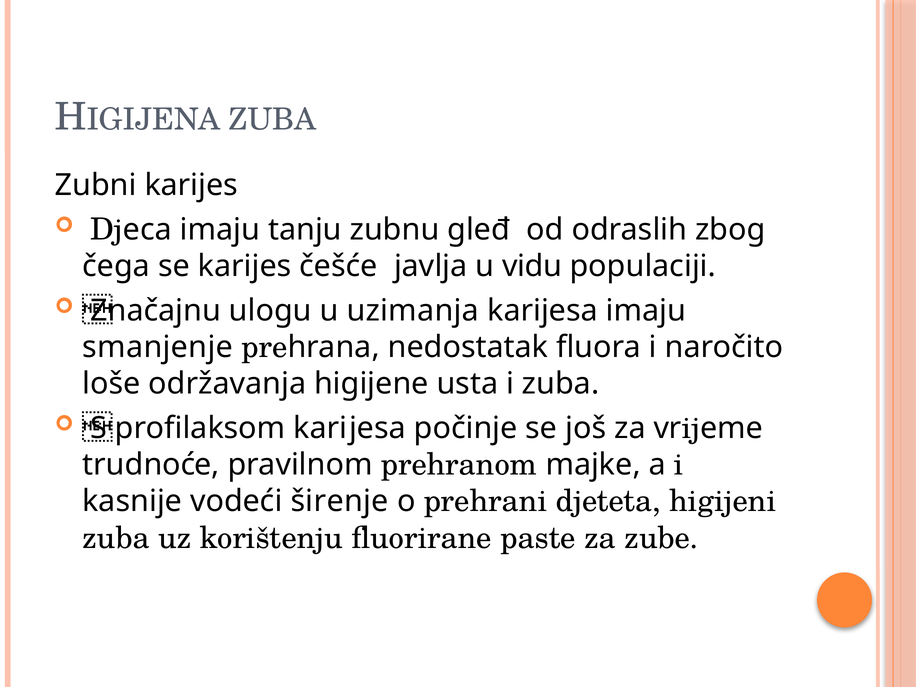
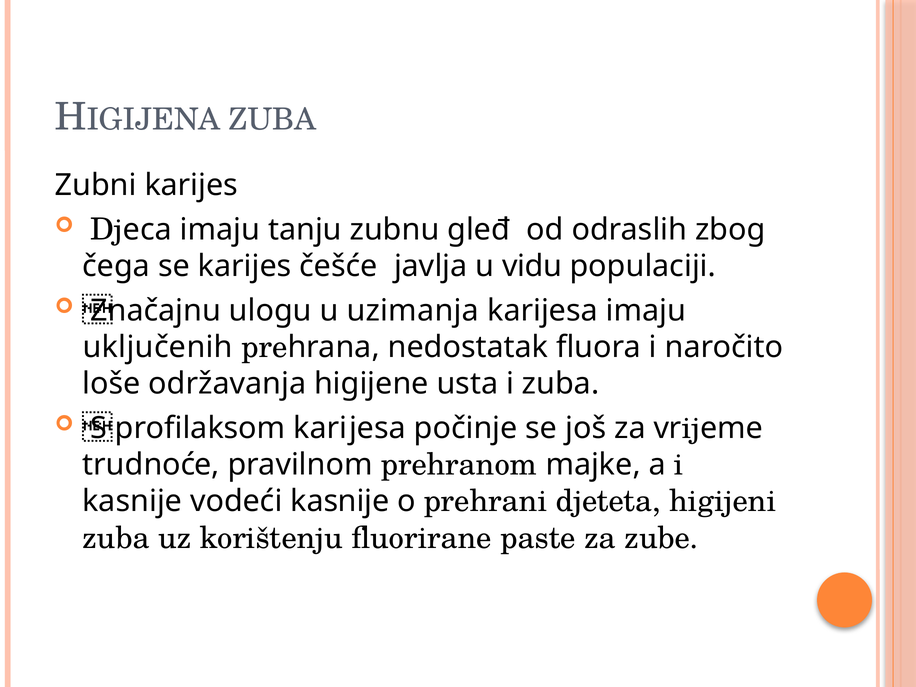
smanjenje: smanjenje -> uključenih
vodeći širenje: širenje -> kasnije
